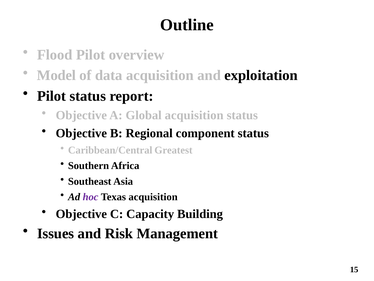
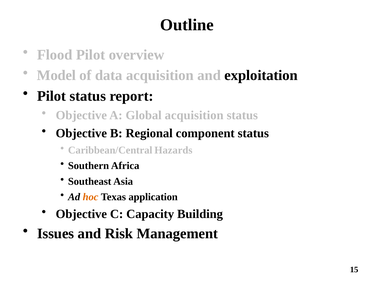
Greatest: Greatest -> Hazards
hoc colour: purple -> orange
Texas acquisition: acquisition -> application
